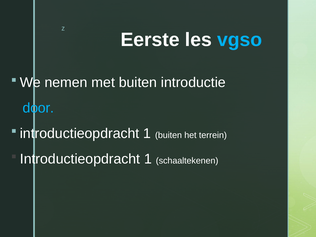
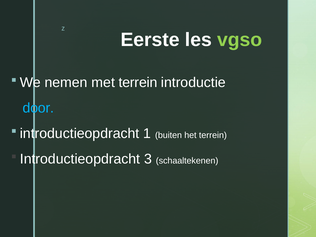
vgso colour: light blue -> light green
met buiten: buiten -> terrein
1 at (148, 159): 1 -> 3
